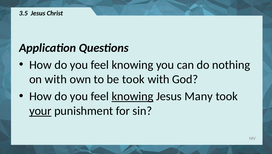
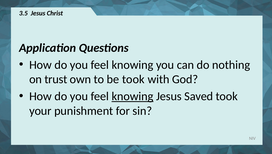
on with: with -> trust
Many: Many -> Saved
your underline: present -> none
